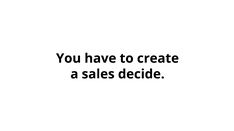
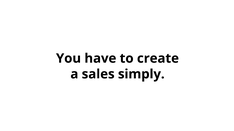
decide: decide -> simply
